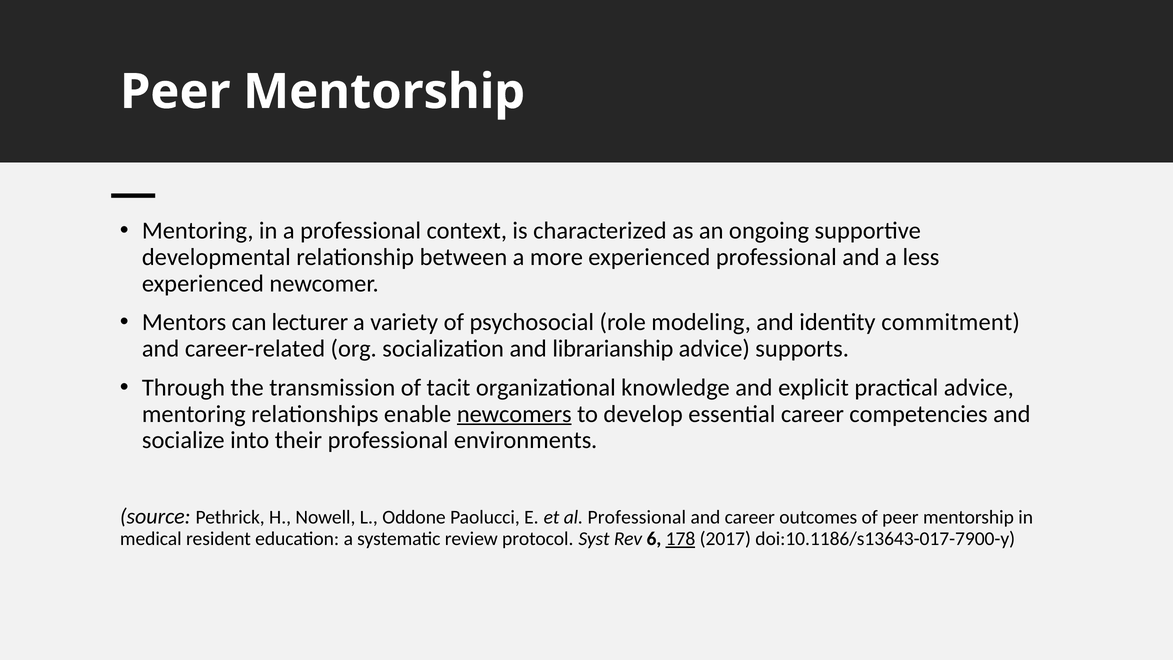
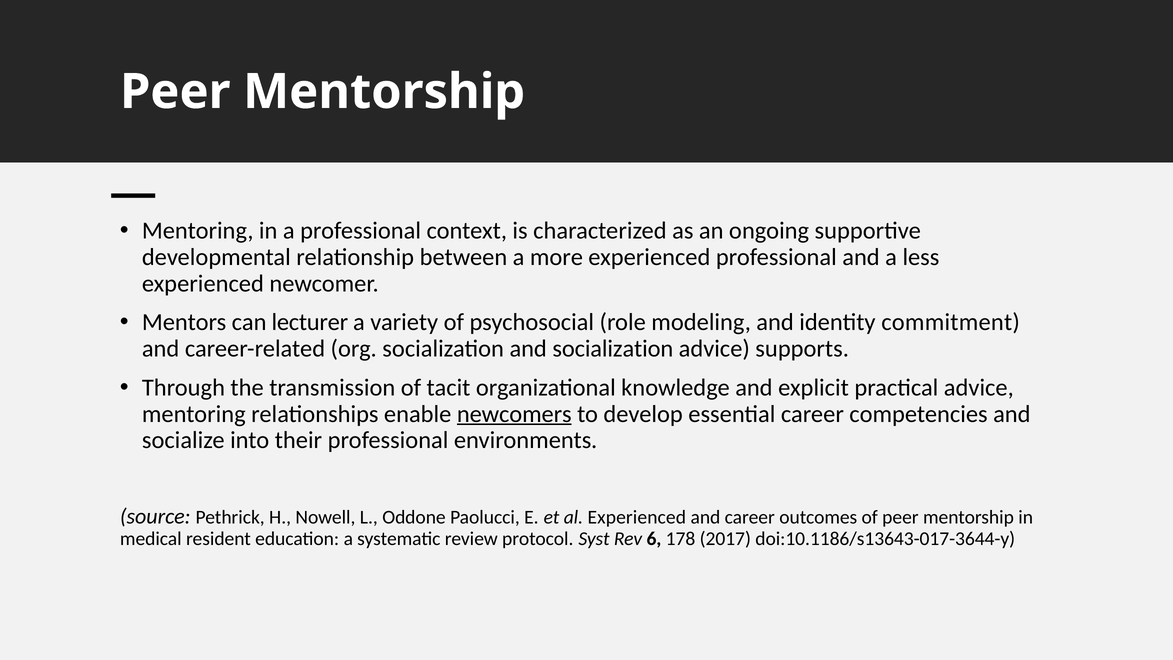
and librarianship: librarianship -> socialization
al Professional: Professional -> Experienced
178 underline: present -> none
doi:10.1186/s13643-017-7900-y: doi:10.1186/s13643-017-7900-y -> doi:10.1186/s13643-017-3644-y
